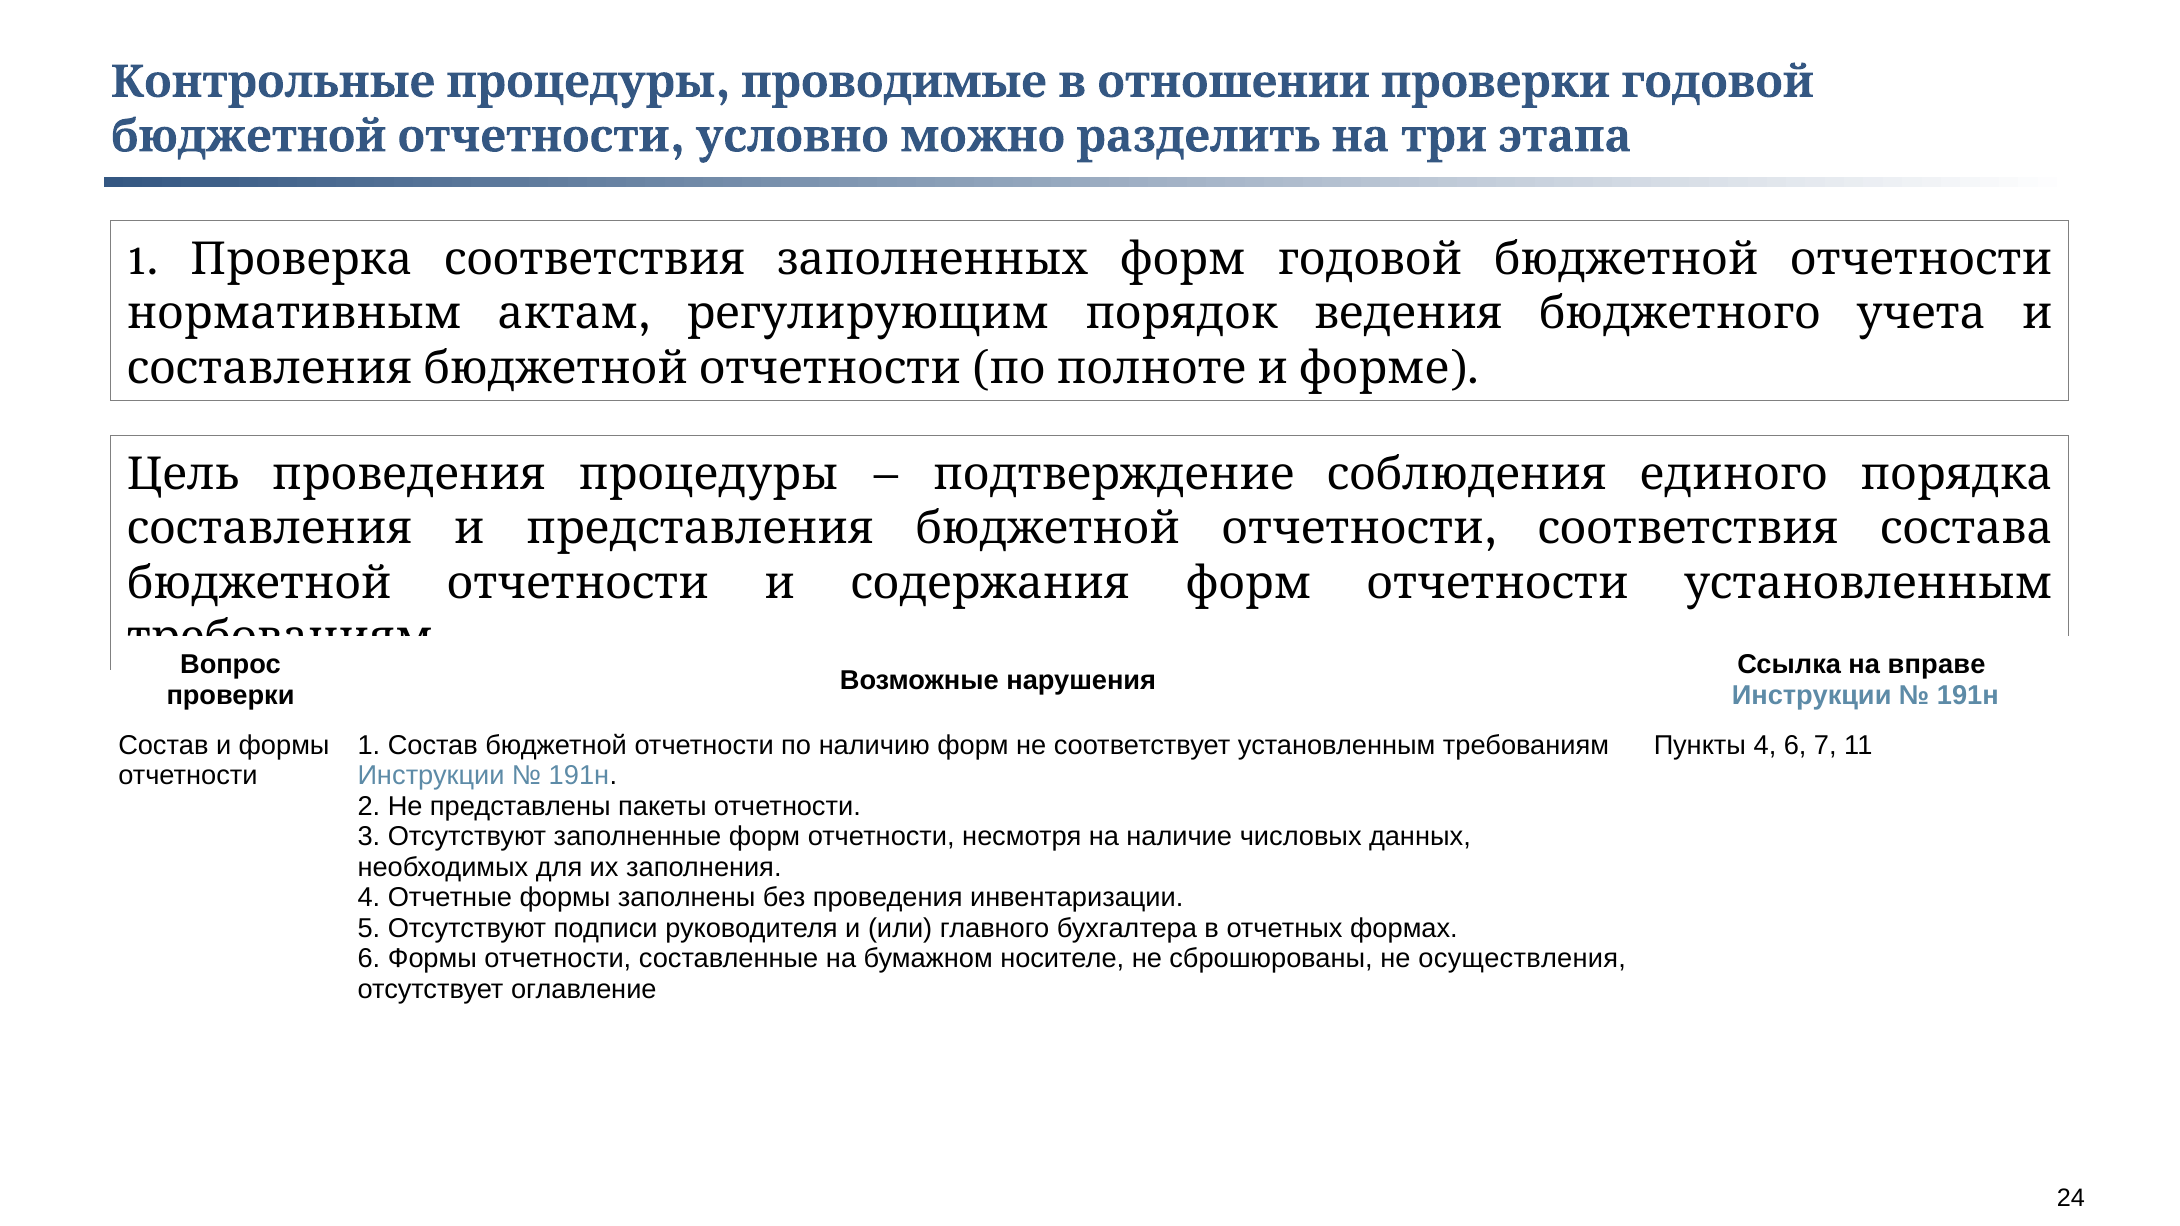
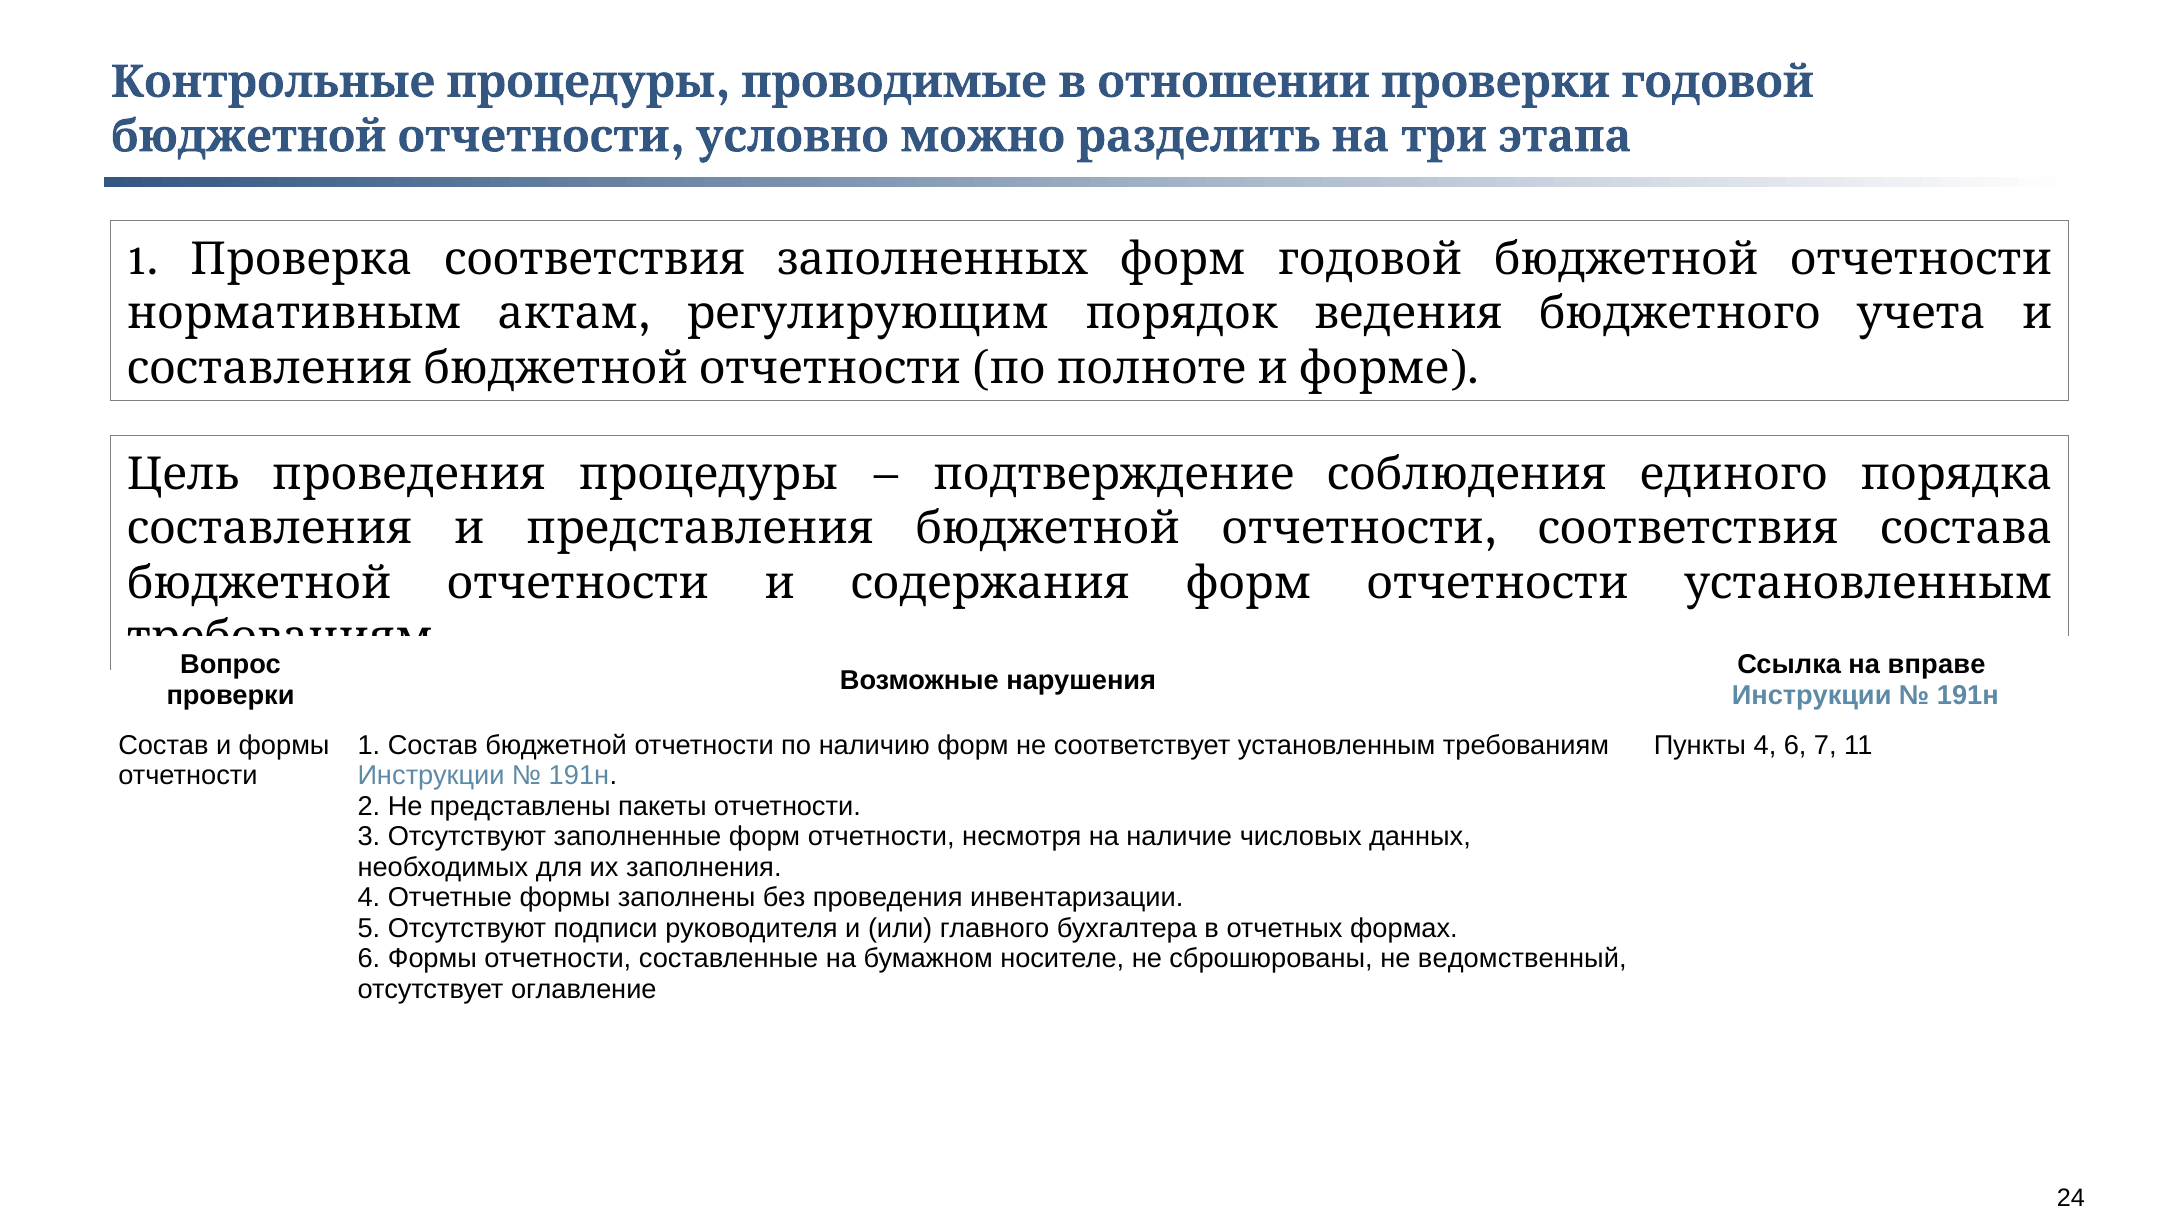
осуществления: осуществления -> ведомственный
